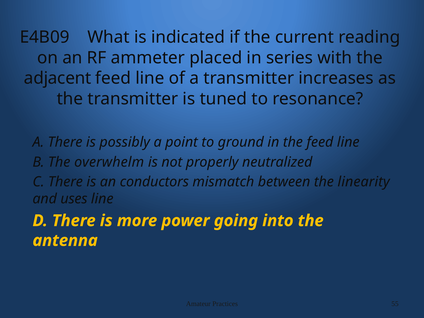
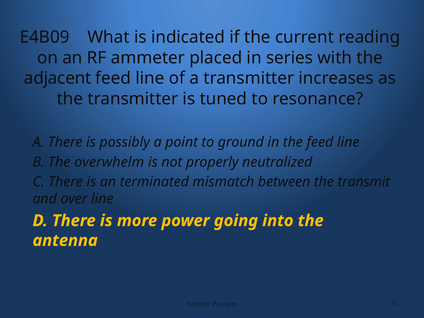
conductors: conductors -> terminated
linearity: linearity -> transmit
uses: uses -> over
